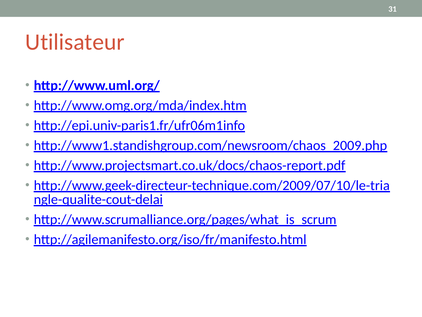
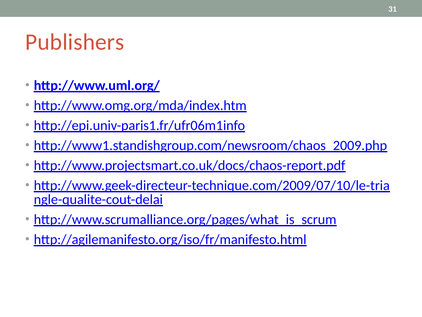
Utilisateur: Utilisateur -> Publishers
